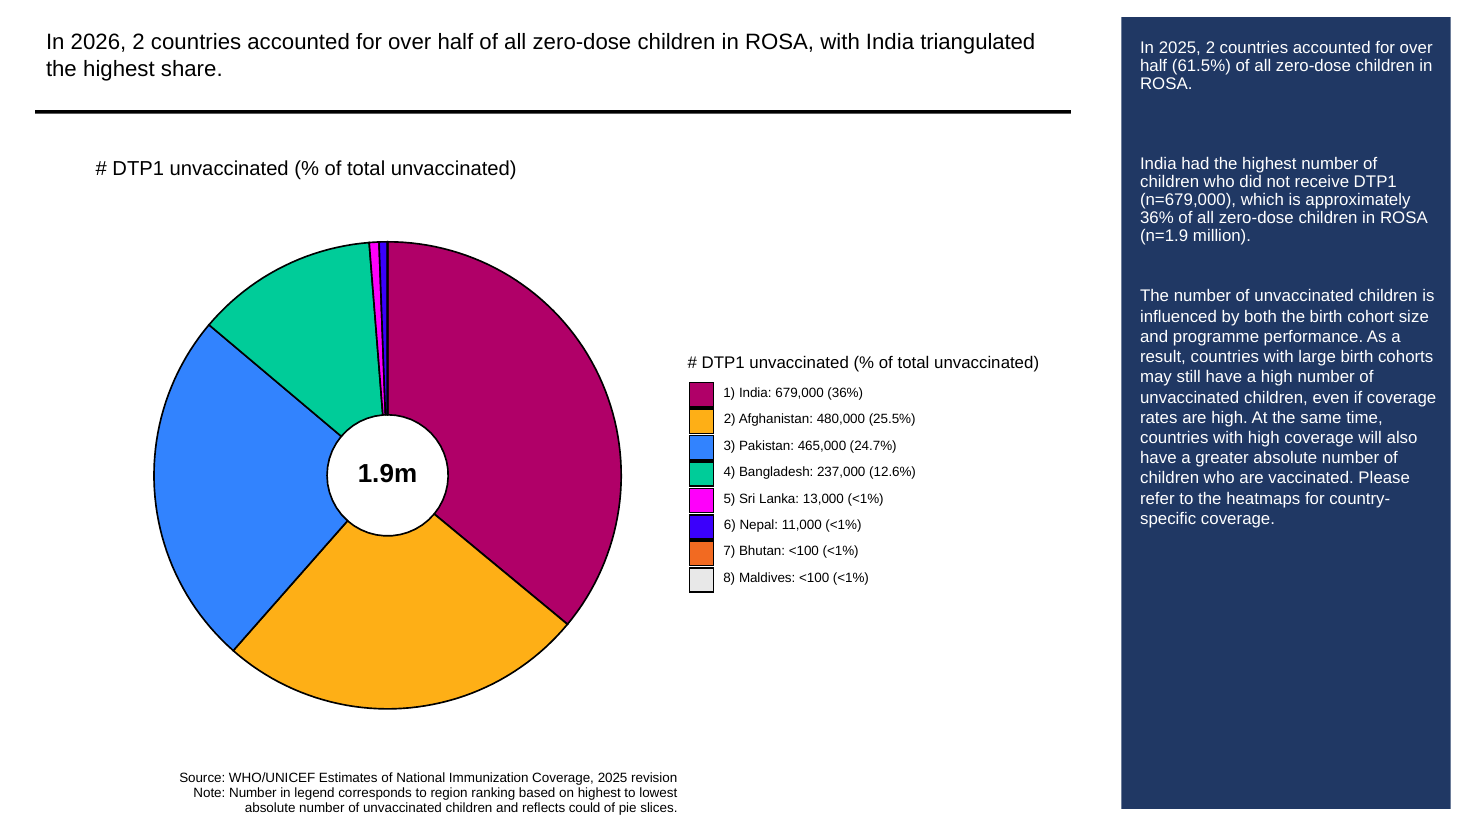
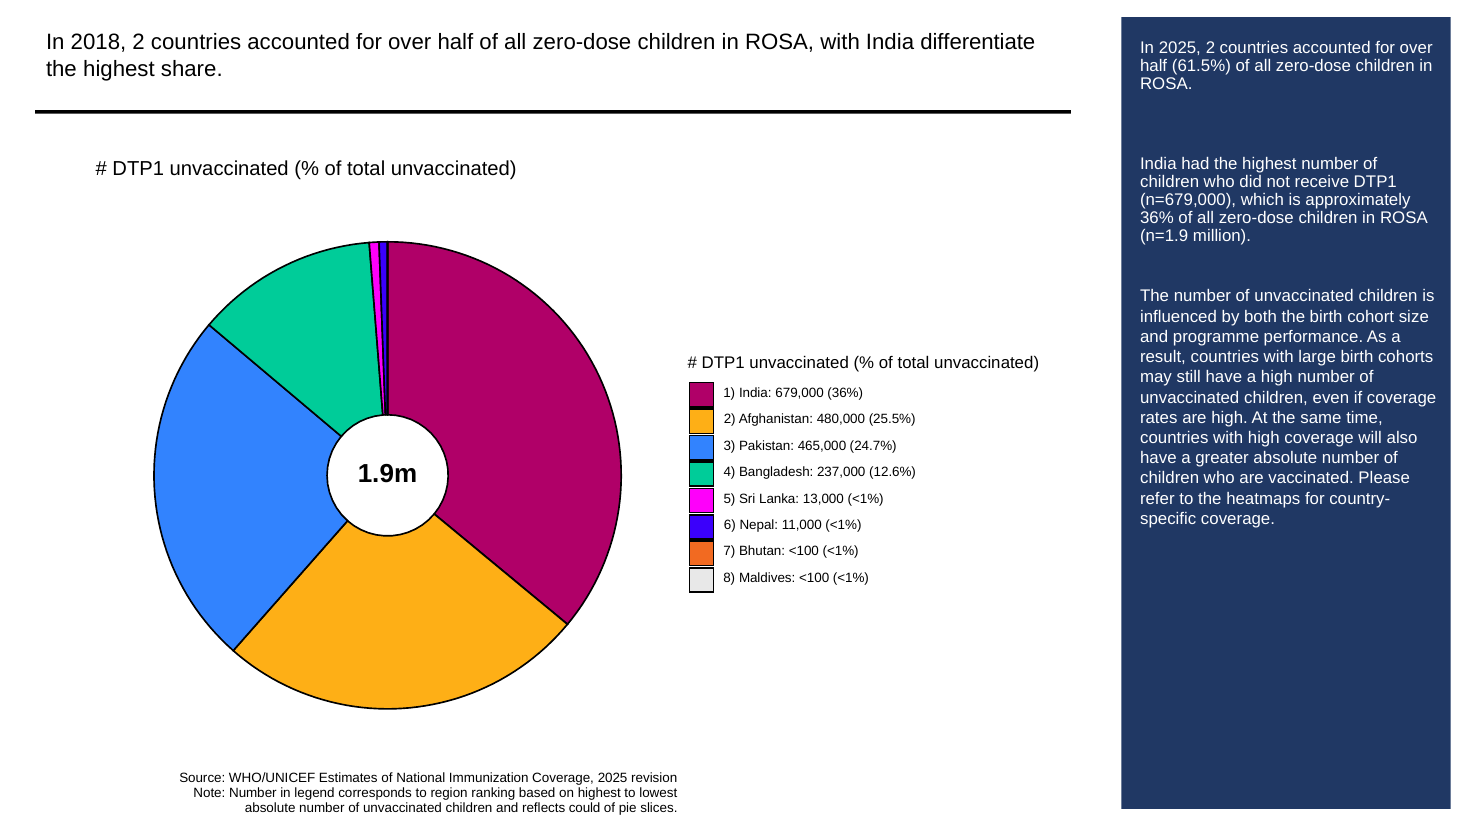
2026: 2026 -> 2018
triangulated: triangulated -> differentiate
